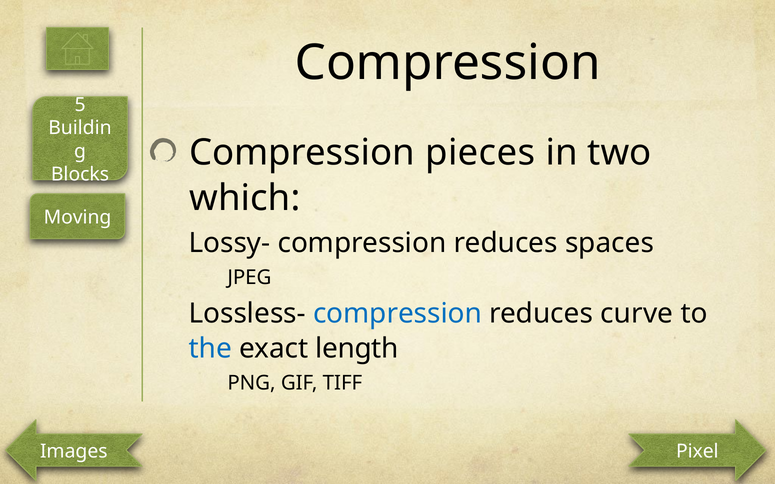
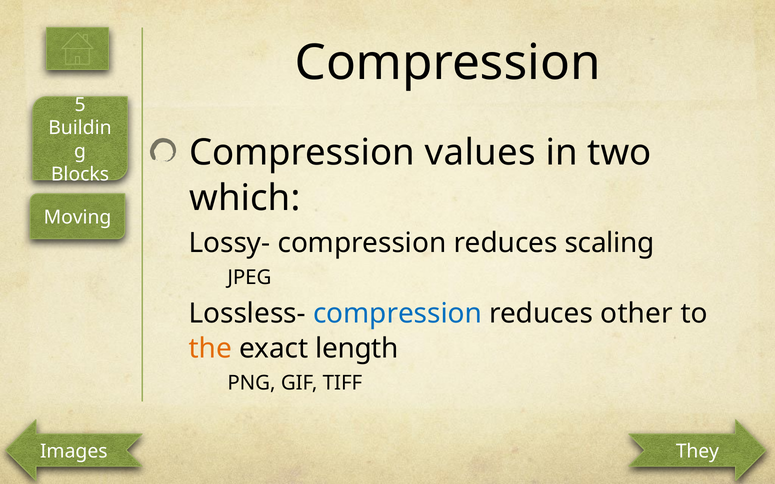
pieces: pieces -> values
spaces: spaces -> scaling
curve: curve -> other
the colour: blue -> orange
Pixel: Pixel -> They
